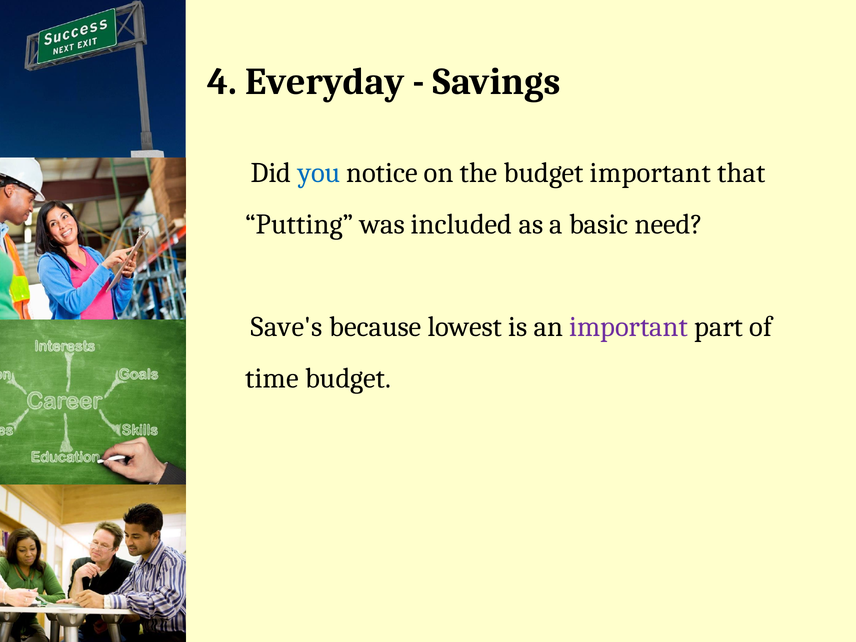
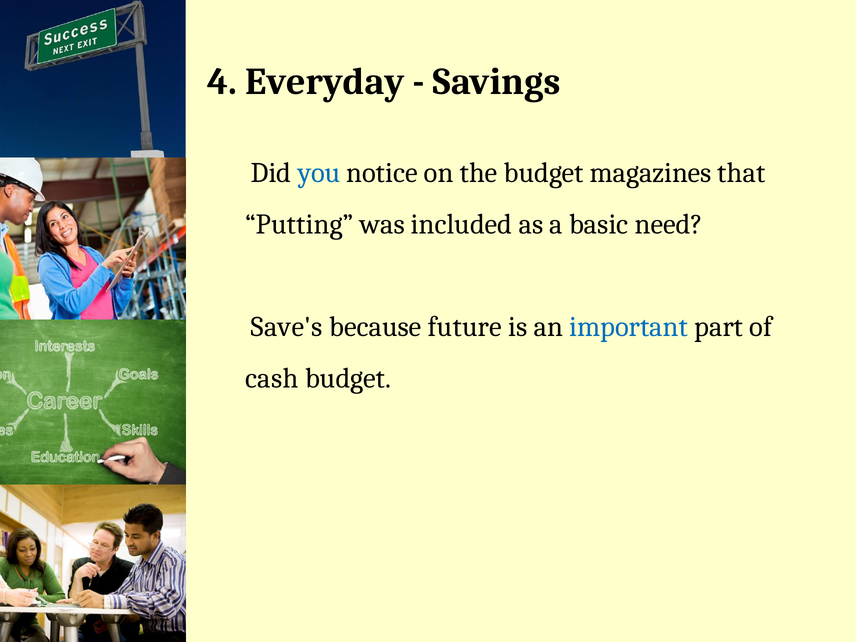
budget important: important -> magazines
lowest: lowest -> future
important at (629, 327) colour: purple -> blue
time: time -> cash
